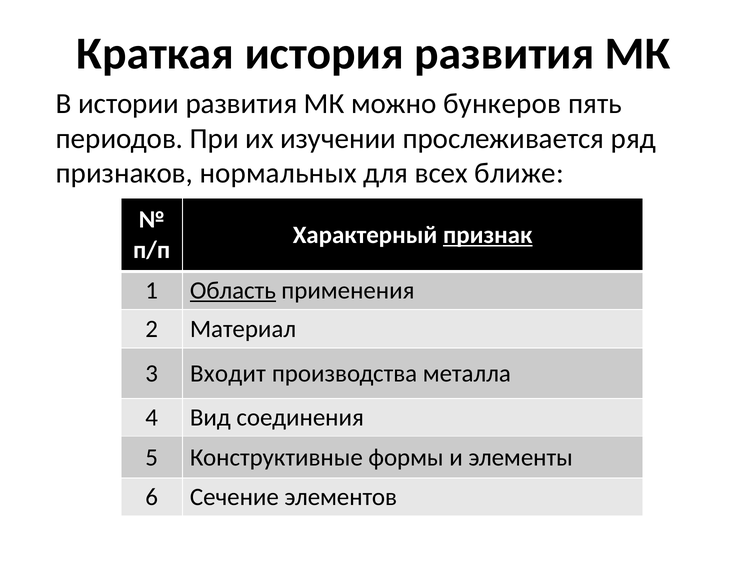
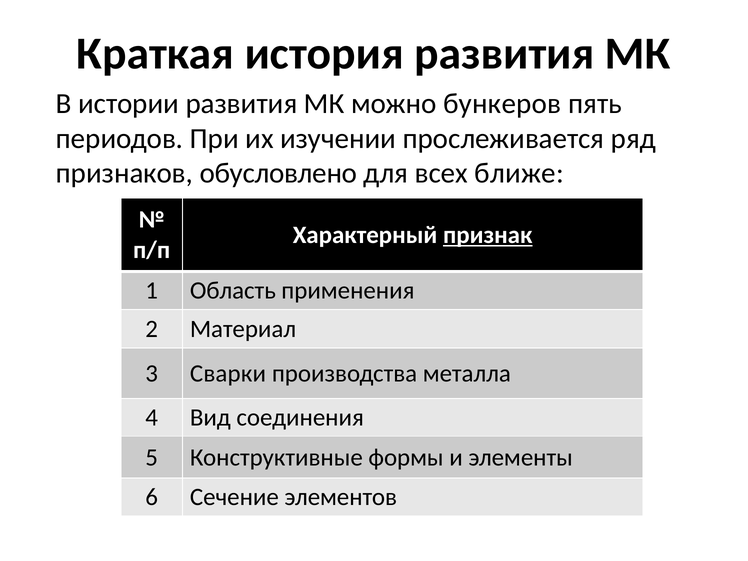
нормальных: нормальных -> обусловлено
Область underline: present -> none
Входит: Входит -> Сварки
